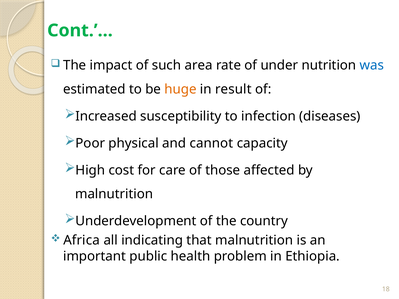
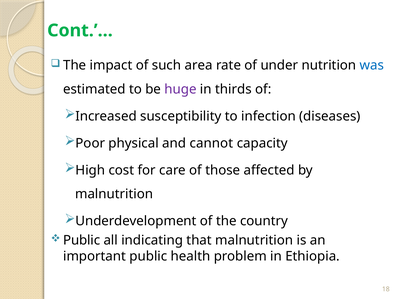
huge colour: orange -> purple
result: result -> thirds
Africa at (82, 241): Africa -> Public
